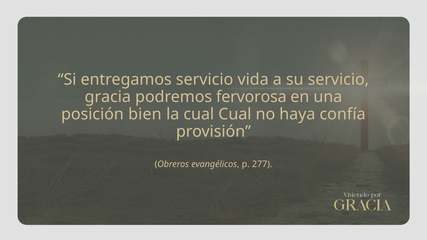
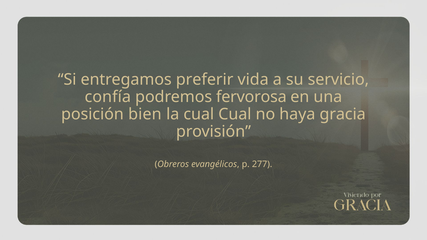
entregamos servicio: servicio -> preferir
gracia: gracia -> confía
confía: confía -> gracia
